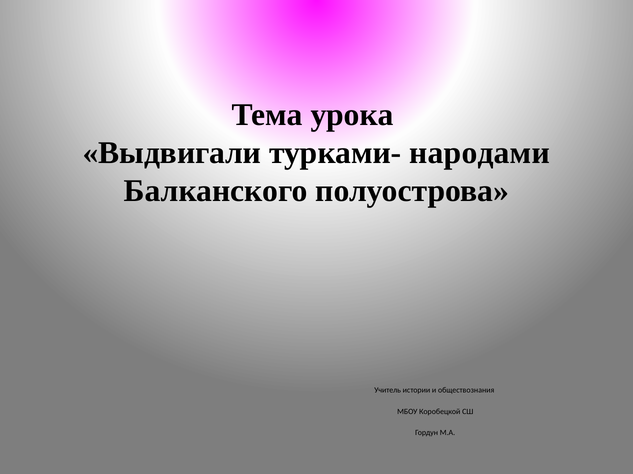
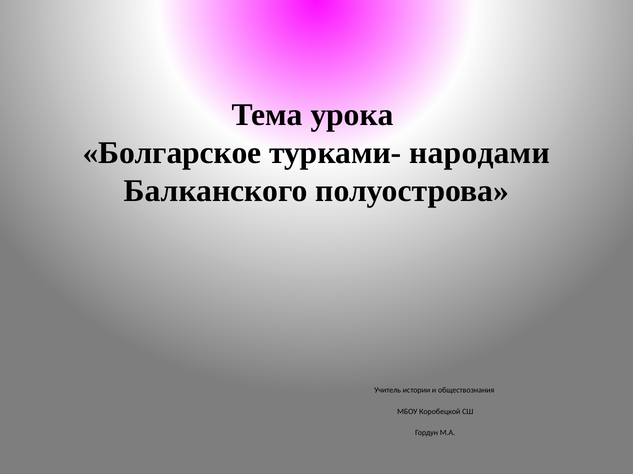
Выдвигали: Выдвигали -> Болгарское
